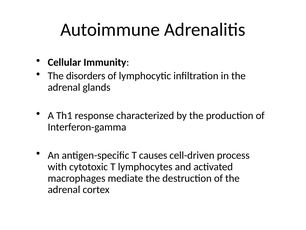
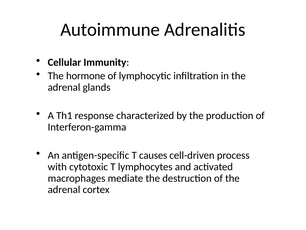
disorders: disorders -> hormone
